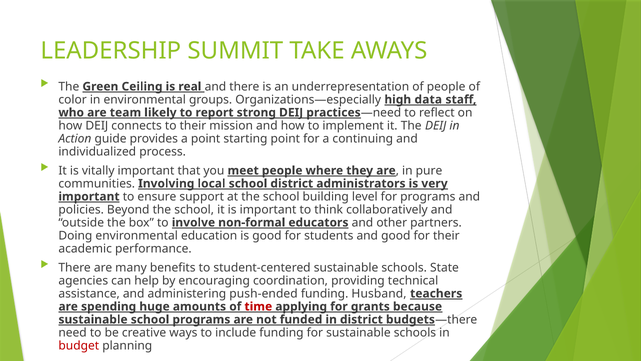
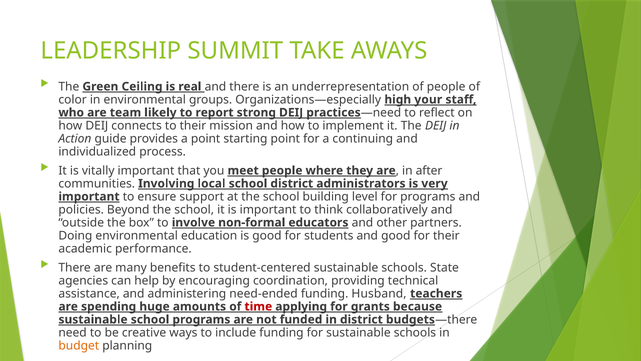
data: data -> your
pure: pure -> after
push-ended: push-ended -> need-ended
budget colour: red -> orange
